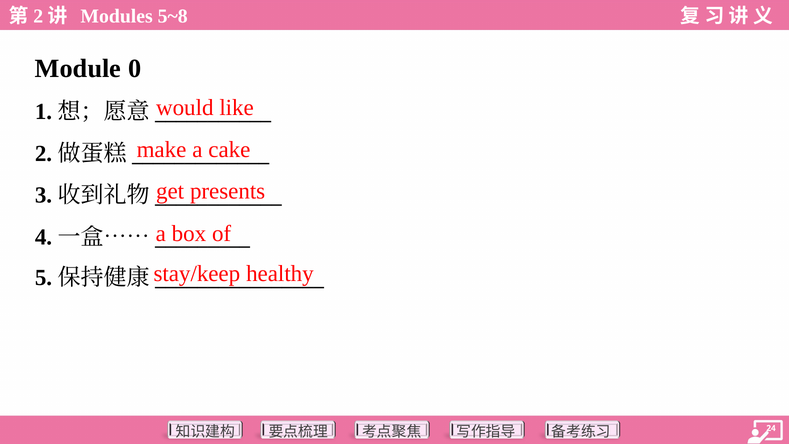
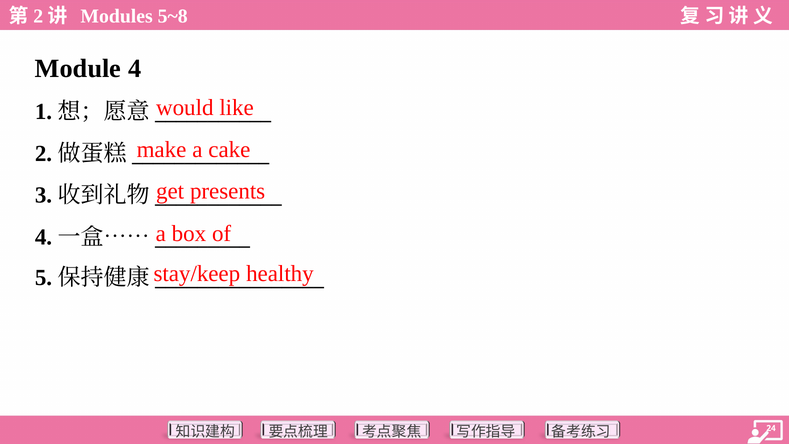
0: 0 -> 4
